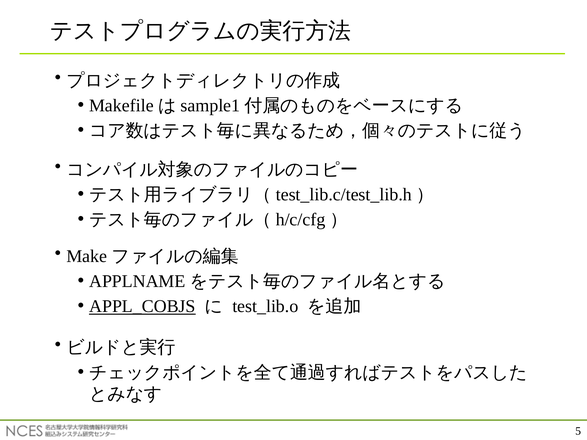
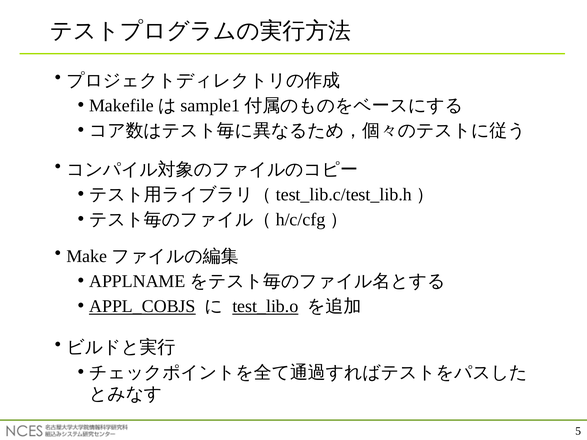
test_lib.o underline: none -> present
